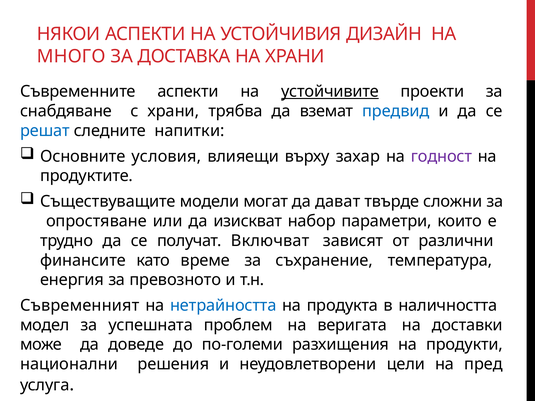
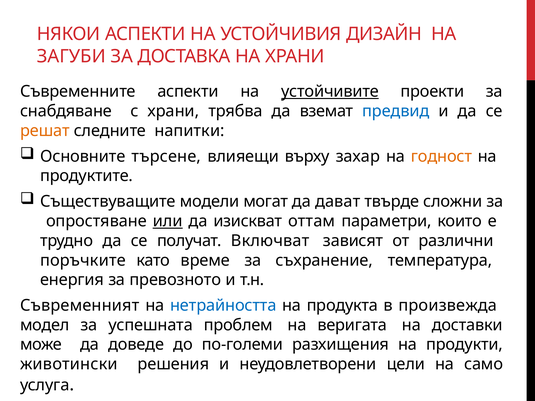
МНОГО: МНОГО -> ЗАГУБИ
решат colour: blue -> orange
условия: условия -> търсене
годност colour: purple -> orange
или underline: none -> present
набор: набор -> оттам
финансите: финансите -> поръчките
наличността: наличността -> произвежда
национални: национални -> животински
пред: пред -> само
